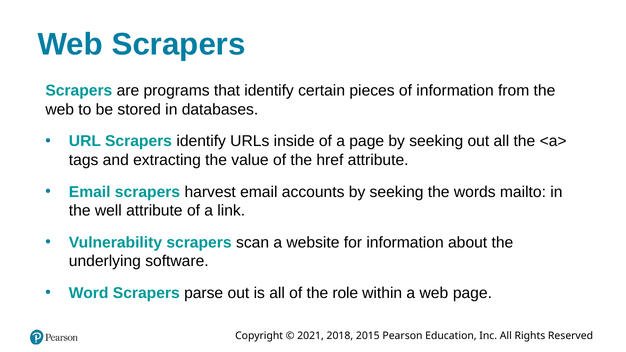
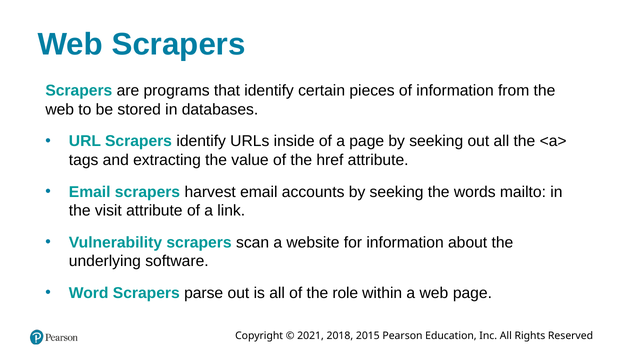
well: well -> visit
